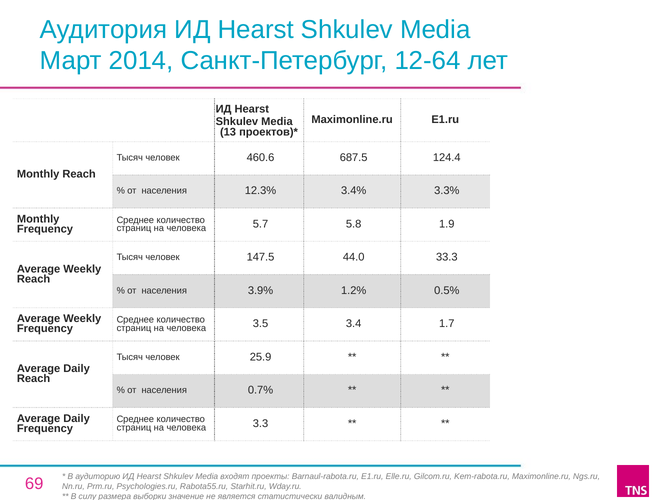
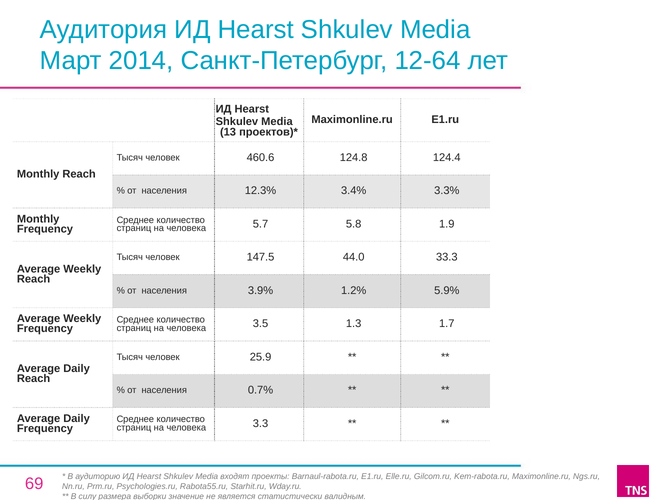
687.5: 687.5 -> 124.8
0.5%: 0.5% -> 5.9%
3.4: 3.4 -> 1.3
